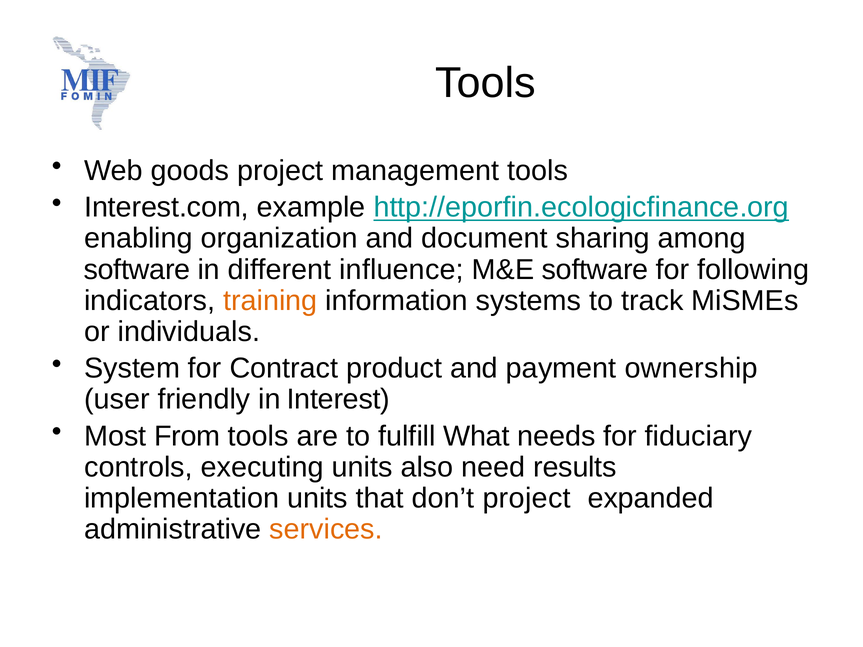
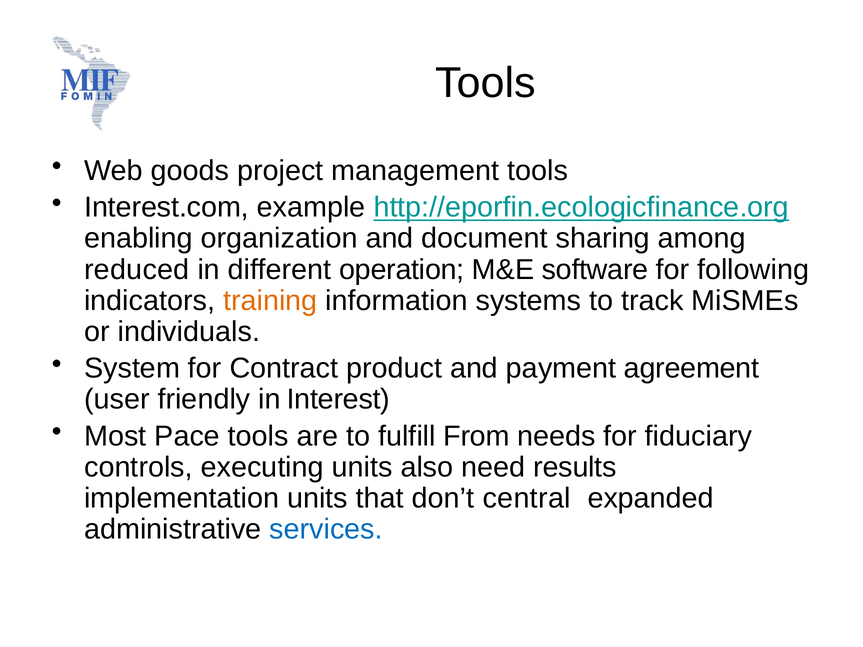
software at (137, 270): software -> reduced
influence: influence -> operation
ownership: ownership -> agreement
From: From -> Pace
What: What -> From
don’t project: project -> central
services colour: orange -> blue
